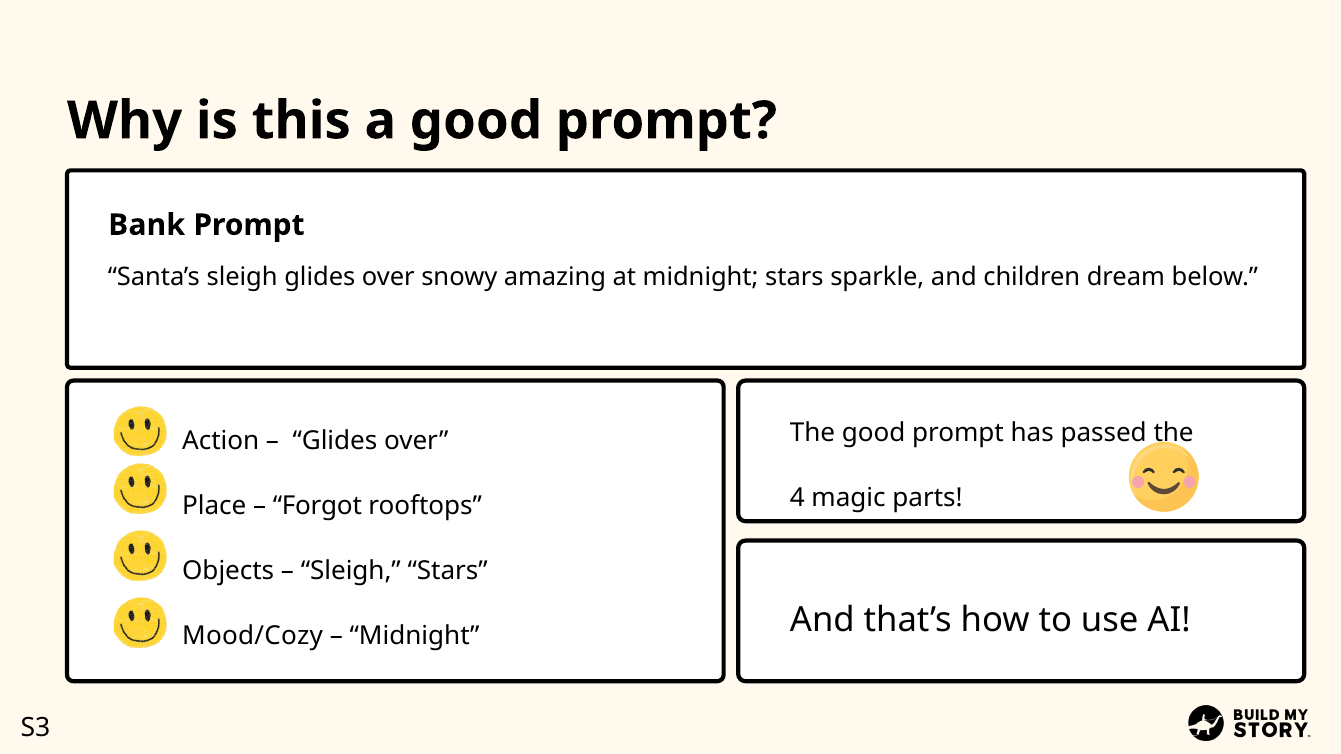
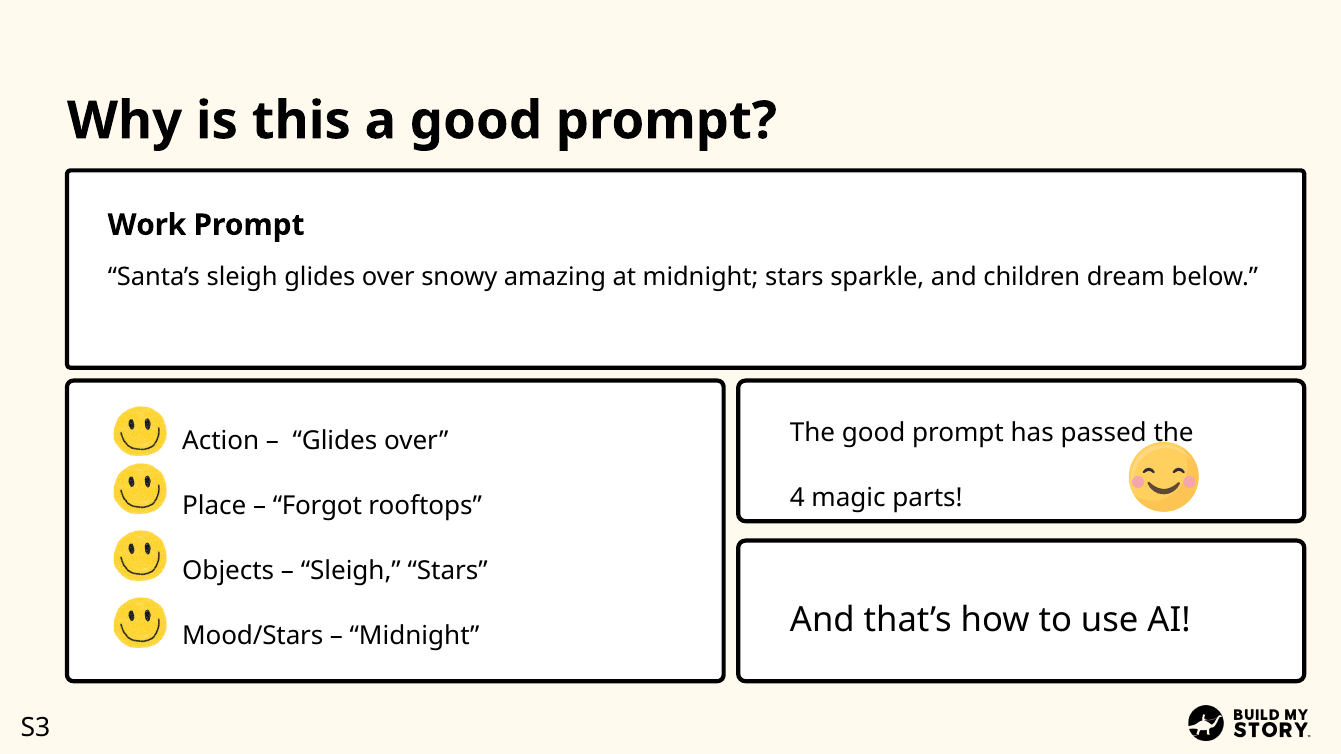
Bank: Bank -> Work
Mood/Cozy: Mood/Cozy -> Mood/Stars
